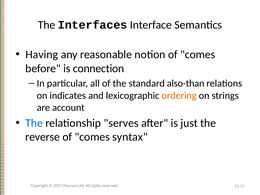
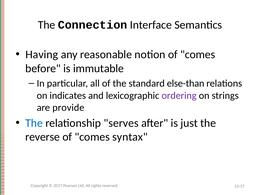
Interfaces: Interfaces -> Connection
connection: connection -> immutable
also-than: also-than -> else-than
ordering colour: orange -> purple
account: account -> provide
